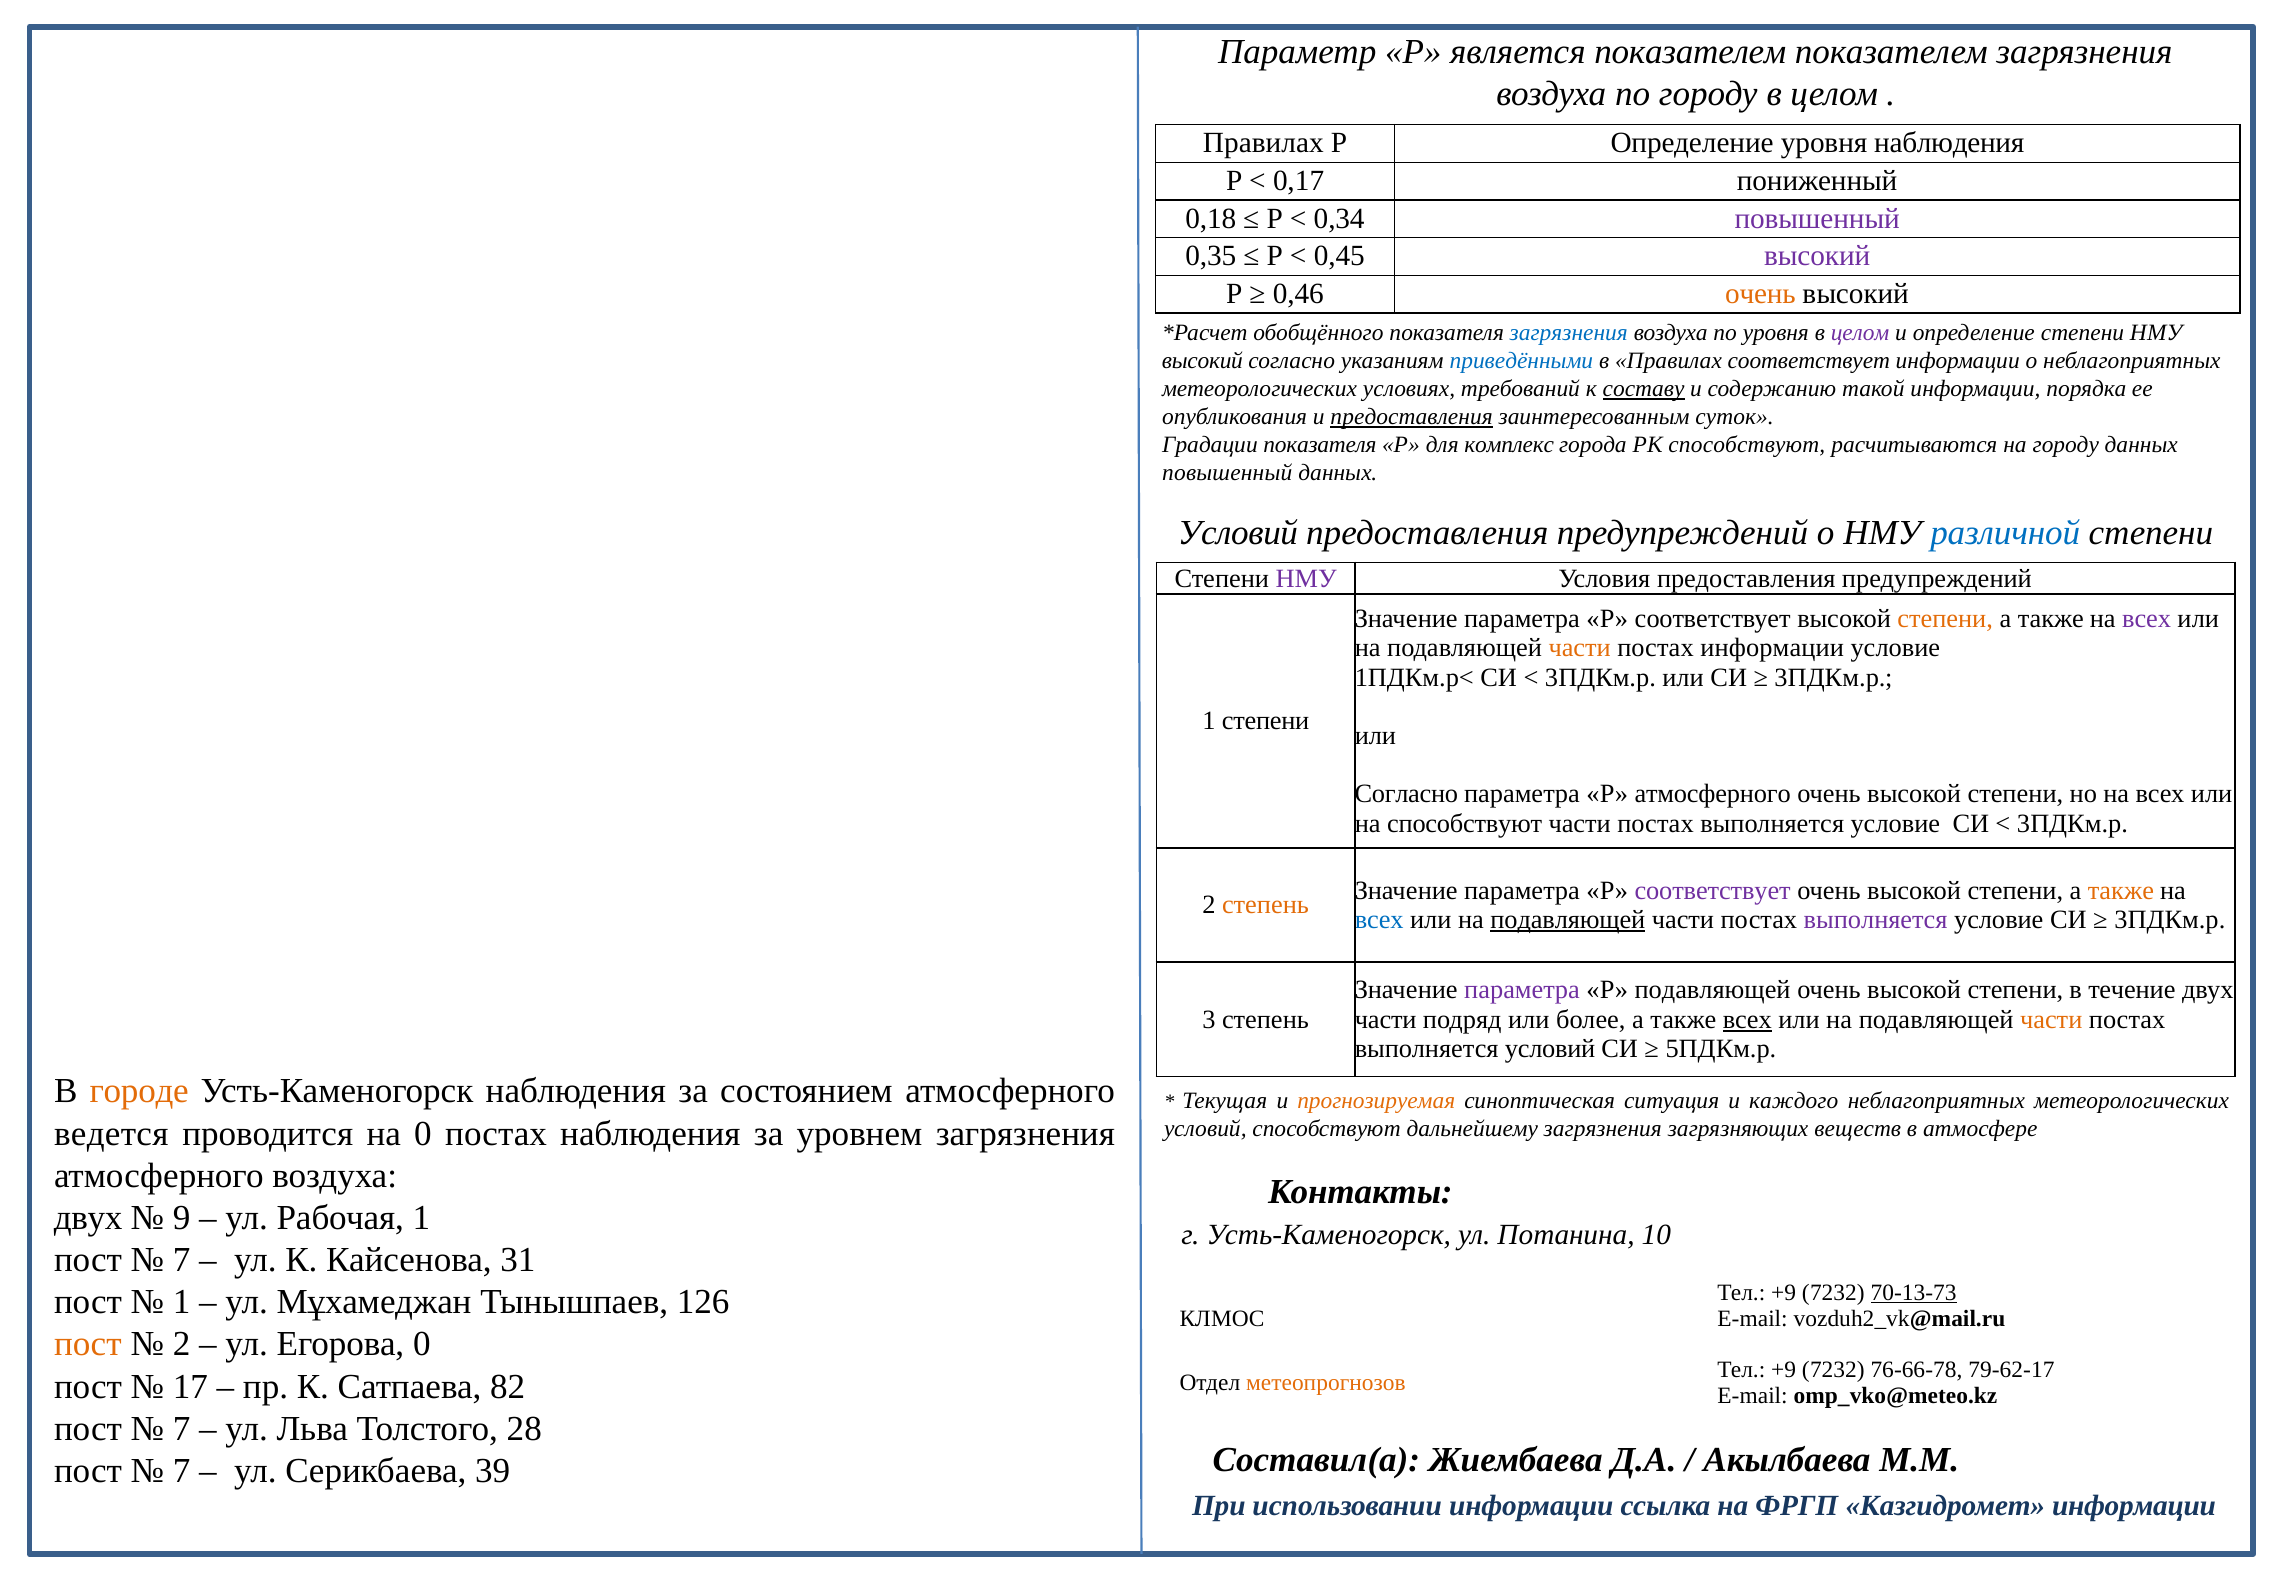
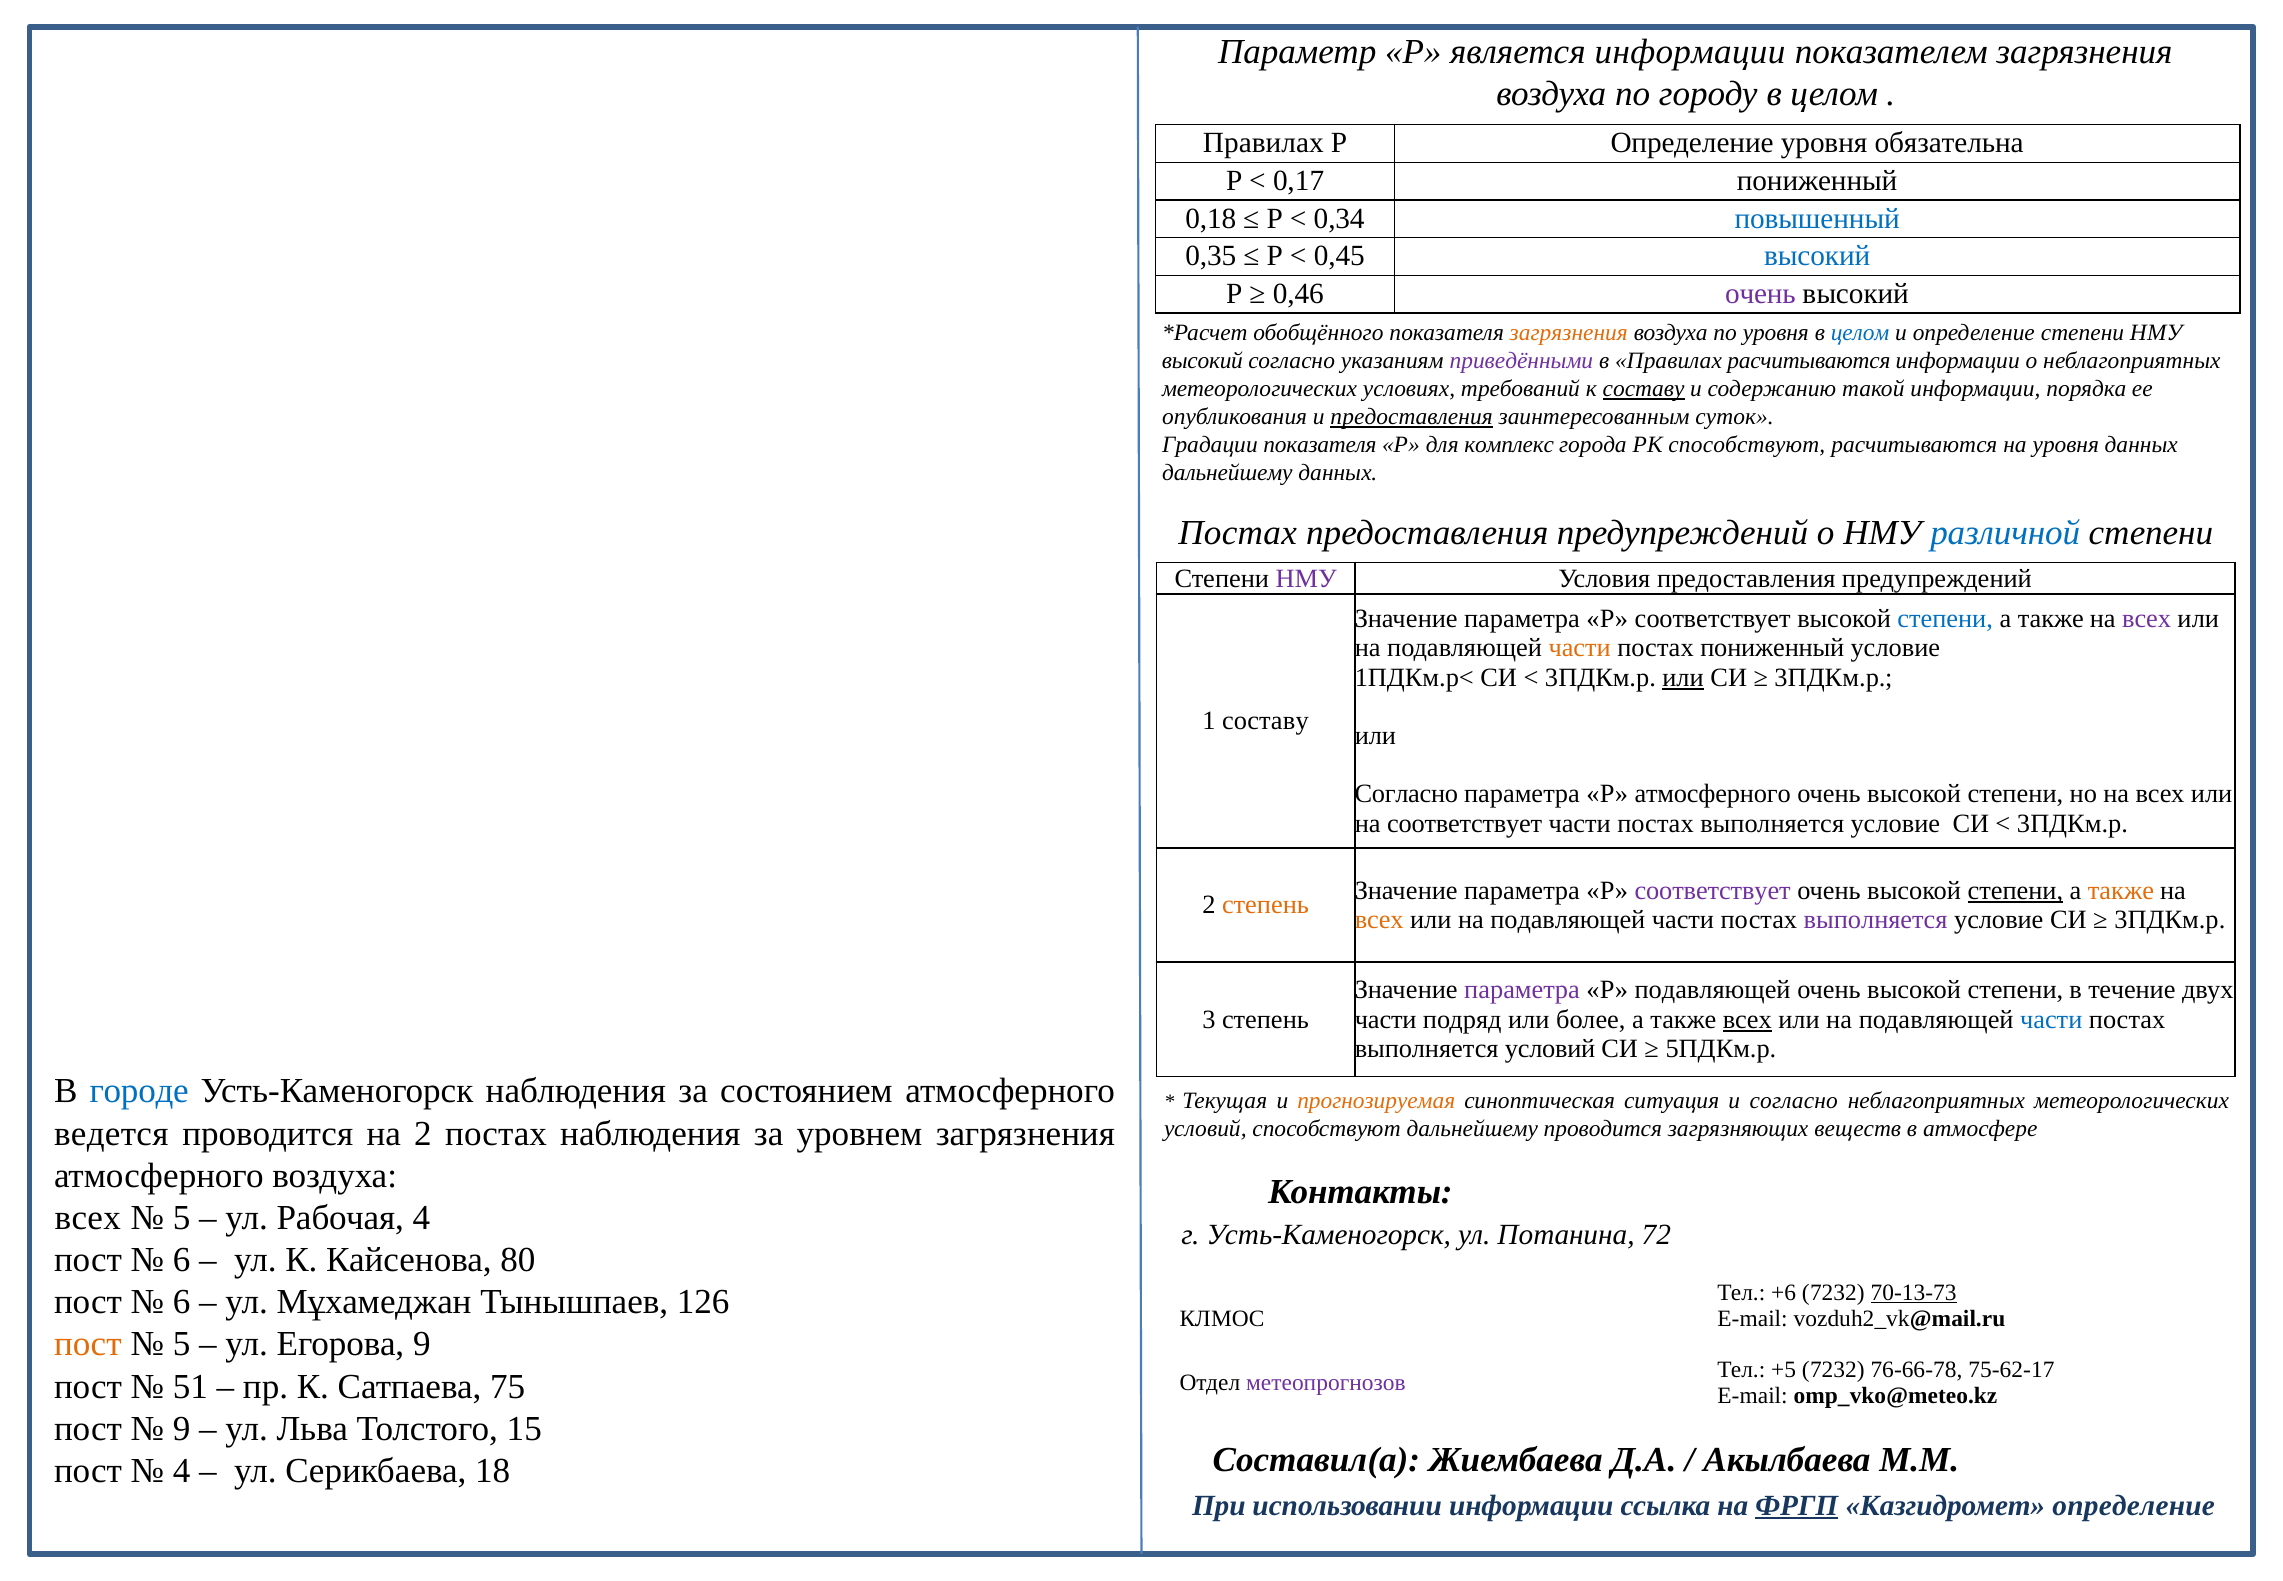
является показателем: показателем -> информации
уровня наблюдения: наблюдения -> обязательна
повышенный at (1817, 218) colour: purple -> blue
высокий at (1817, 256) colour: purple -> blue
очень at (1760, 294) colour: orange -> purple
загрязнения at (1569, 333) colour: blue -> orange
целом at (1860, 333) colour: purple -> blue
приведёнными colour: blue -> purple
Правилах соответствует: соответствует -> расчитываются
на городу: городу -> уровня
повышенный at (1227, 473): повышенный -> дальнейшему
Условий at (1238, 533): Условий -> Постах
степени at (1945, 619) colour: orange -> blue
постах информации: информации -> пониженный
или at (1683, 677) underline: none -> present
1 степени: степени -> составу
на способствуют: способствуют -> соответствует
степени at (2015, 890) underline: none -> present
всех at (1379, 920) colour: blue -> orange
подавляющей at (1568, 920) underline: present -> none
части at (2051, 1019) colour: orange -> blue
городе colour: orange -> blue
и каждого: каждого -> согласно
на 0: 0 -> 2
дальнейшему загрязнения: загрязнения -> проводится
двух at (88, 1217): двух -> всех
9 at (182, 1217): 9 -> 5
Рабочая 1: 1 -> 4
10: 10 -> 72
7 at (182, 1260): 7 -> 6
31: 31 -> 80
+9 at (1784, 1292): +9 -> +6
1 at (182, 1302): 1 -> 6
2 at (182, 1344): 2 -> 5
Егорова 0: 0 -> 9
+9 at (1784, 1370): +9 -> +5
79-62-17: 79-62-17 -> 75-62-17
17: 17 -> 51
82: 82 -> 75
метеопрогнозов colour: orange -> purple
7 at (182, 1428): 7 -> 9
28: 28 -> 15
7 at (182, 1470): 7 -> 4
39: 39 -> 18
ФРГП underline: none -> present
Казгидромет информации: информации -> определение
